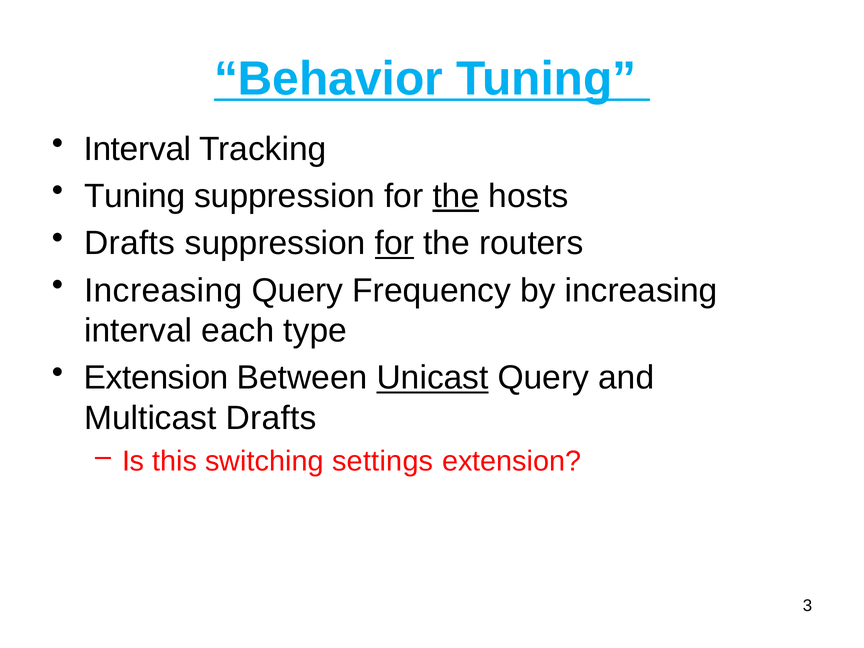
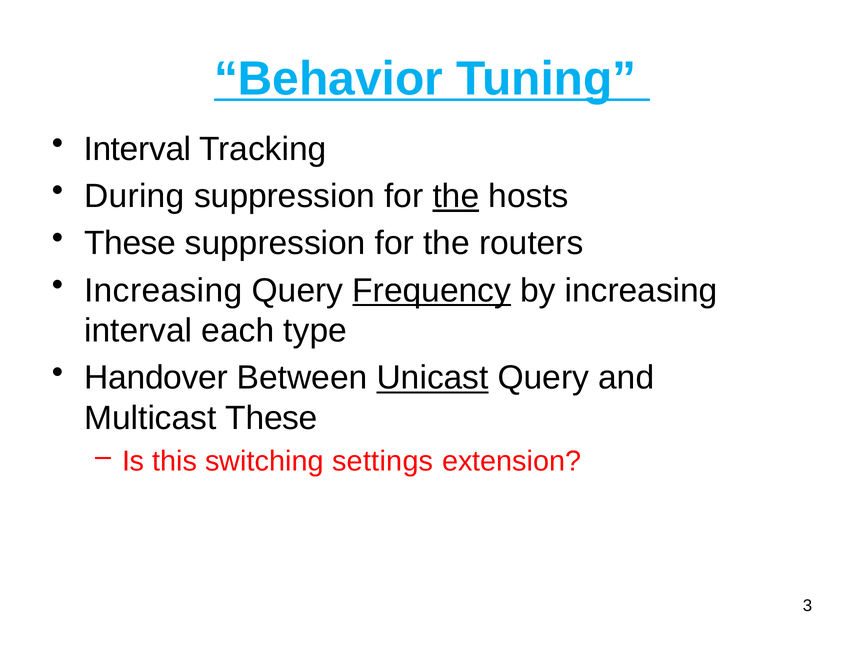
Tuning at (135, 196): Tuning -> During
Drafts at (130, 243): Drafts -> These
for at (394, 243) underline: present -> none
Frequency underline: none -> present
Extension at (156, 378): Extension -> Handover
Multicast Drafts: Drafts -> These
